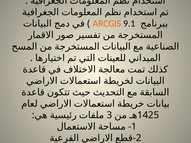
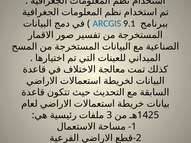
ARCGIS colour: orange -> blue
